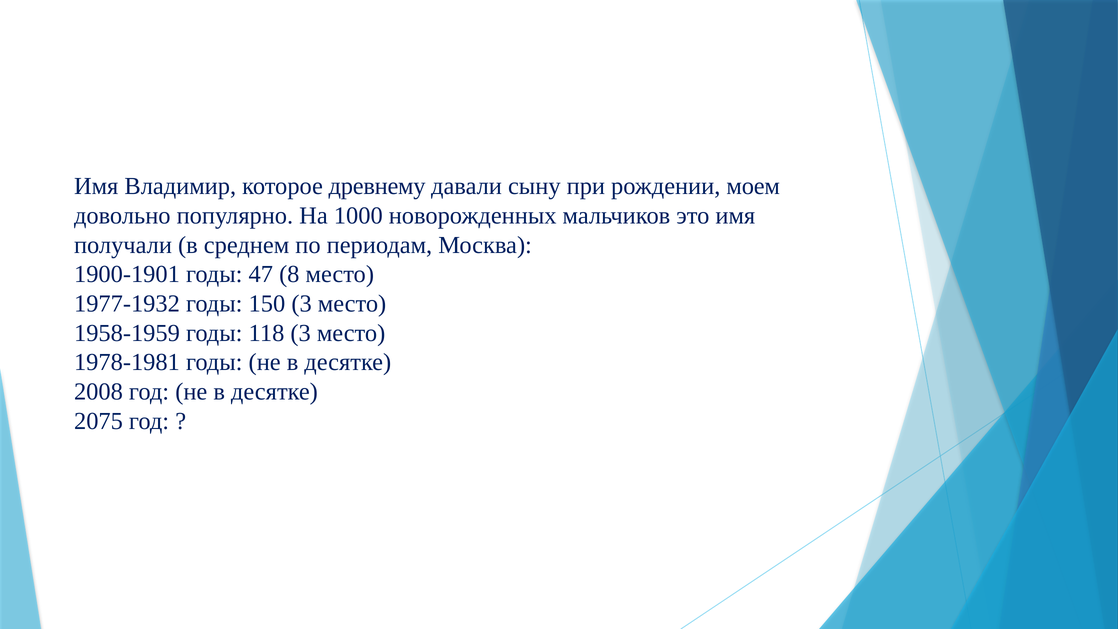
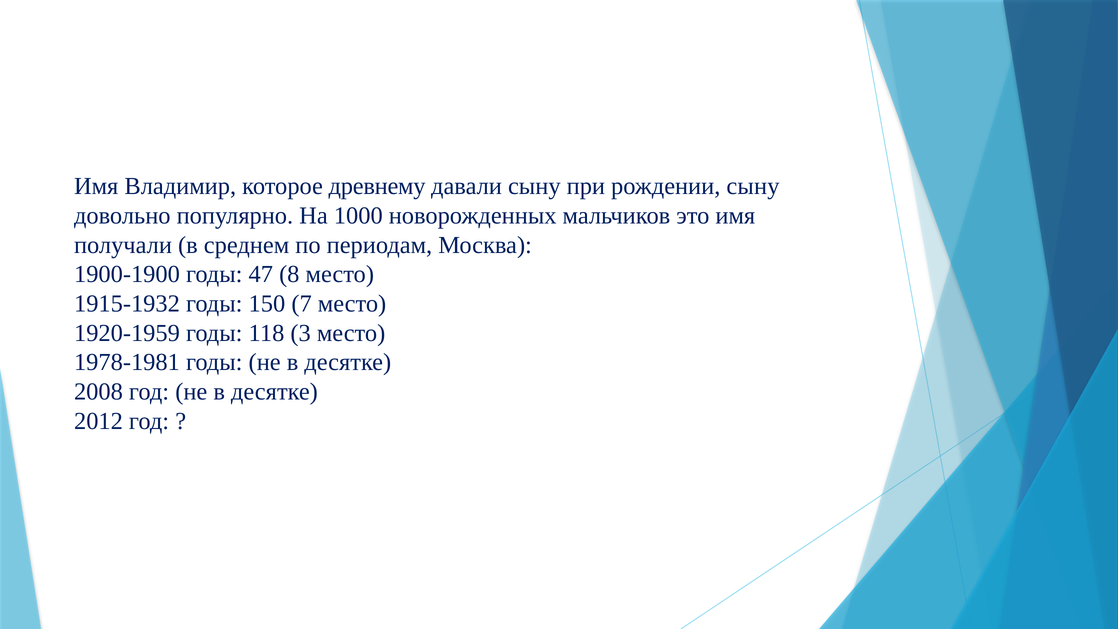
рождении моем: моем -> сыну
1900-1901: 1900-1901 -> 1900-1900
1977-1932: 1977-1932 -> 1915-1932
150 3: 3 -> 7
1958-1959: 1958-1959 -> 1920-1959
2075: 2075 -> 2012
